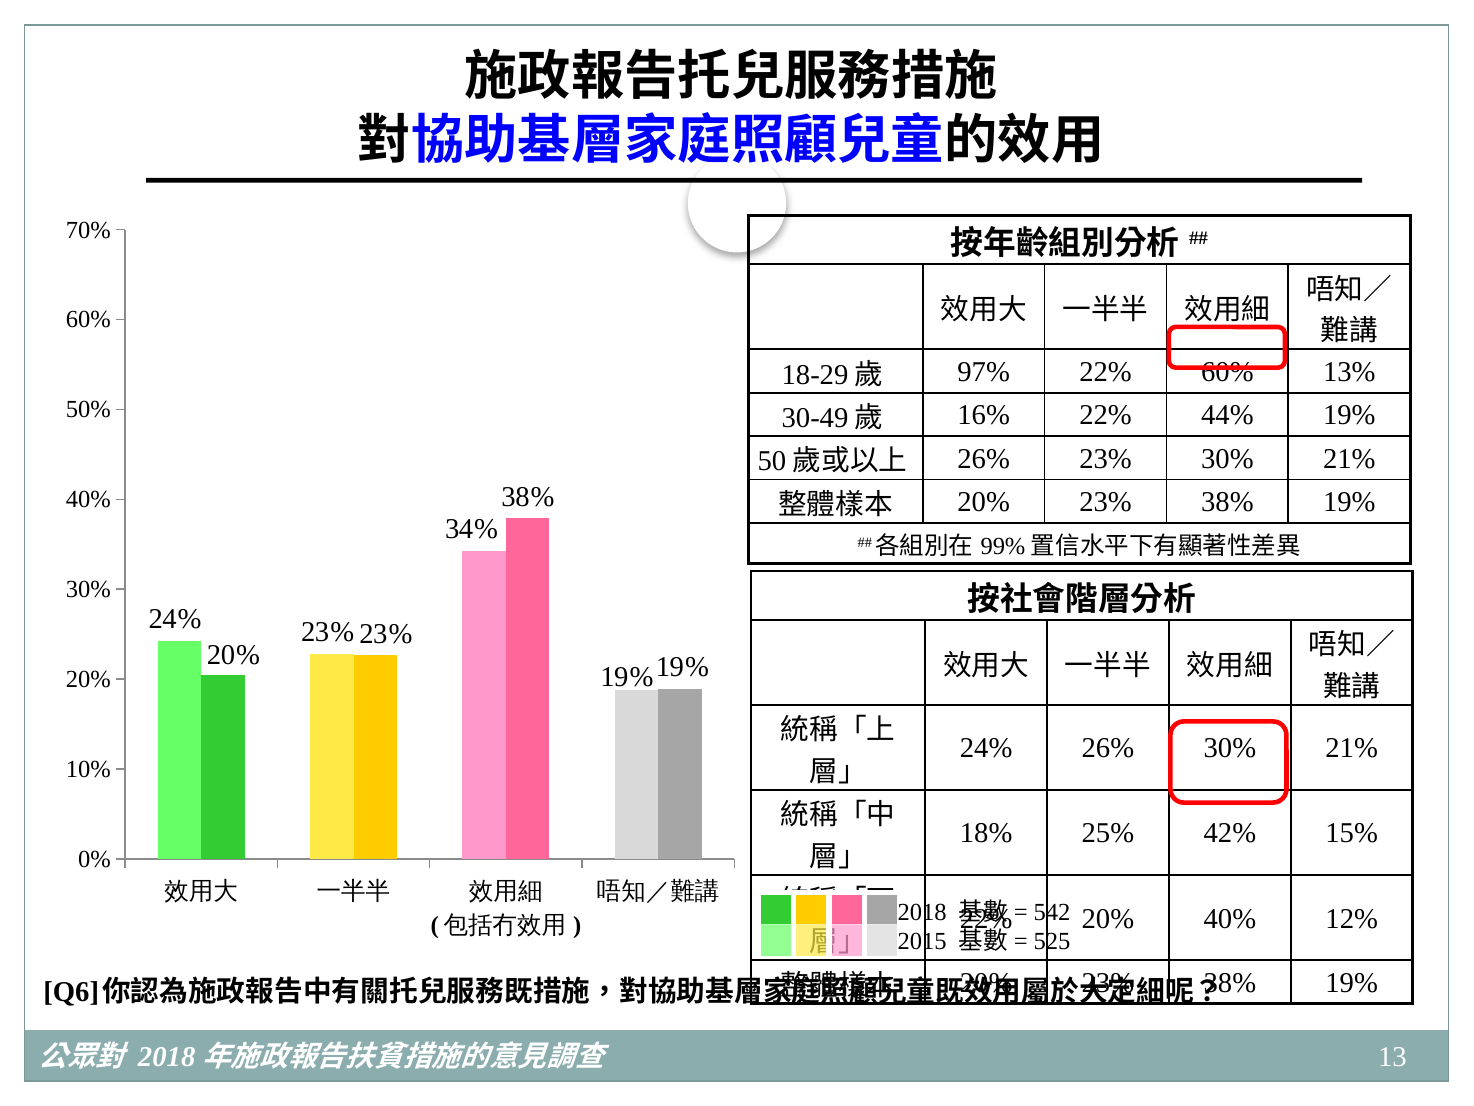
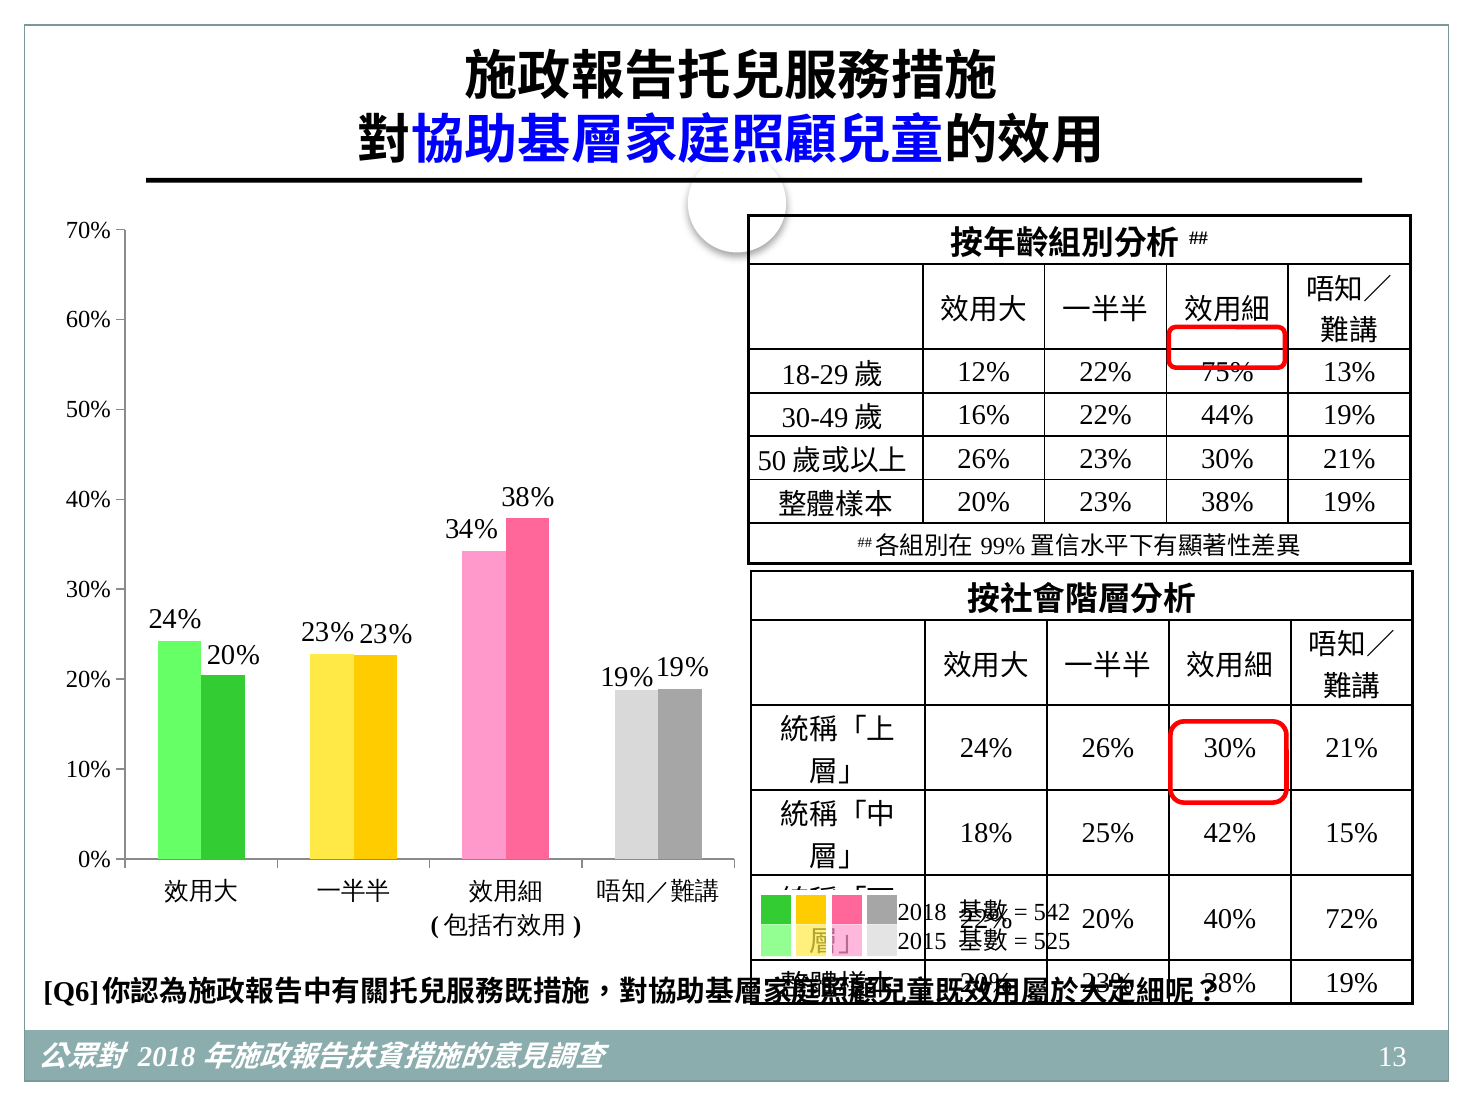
97%: 97% -> 12%
22% 60%: 60% -> 75%
12%: 12% -> 72%
